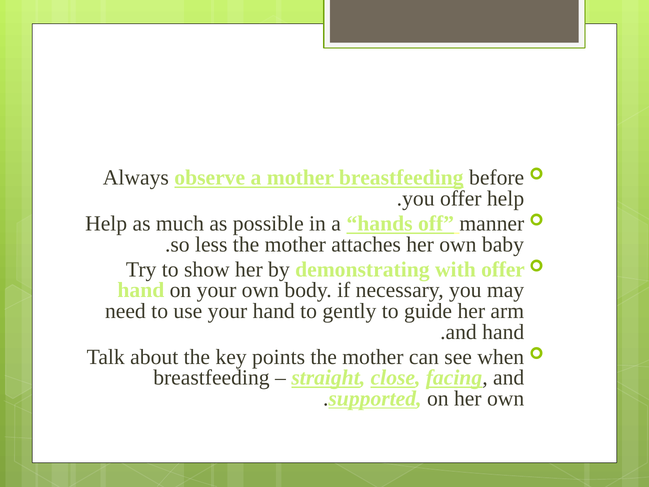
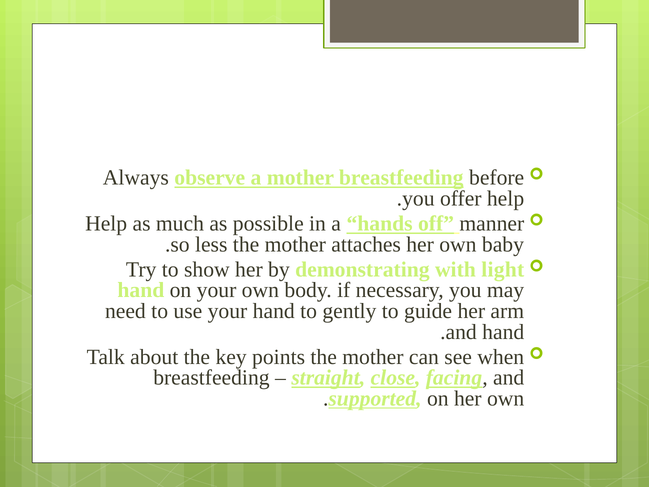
with offer: offer -> light
